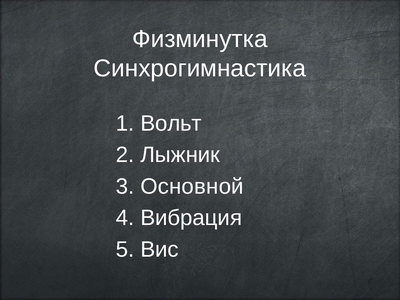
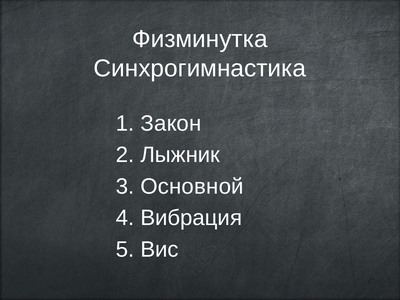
Вольт: Вольт -> Закон
